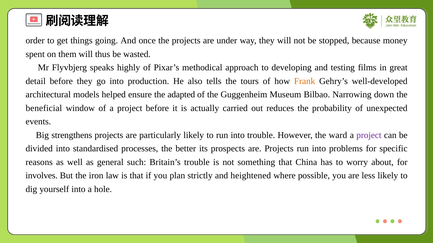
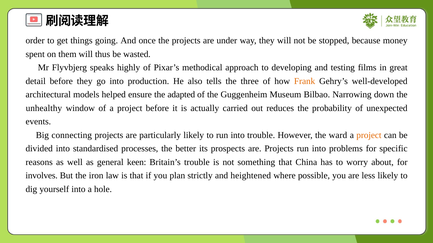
tours: tours -> three
beneficial: beneficial -> unhealthy
strengthens: strengthens -> connecting
project at (369, 135) colour: purple -> orange
such: such -> keen
